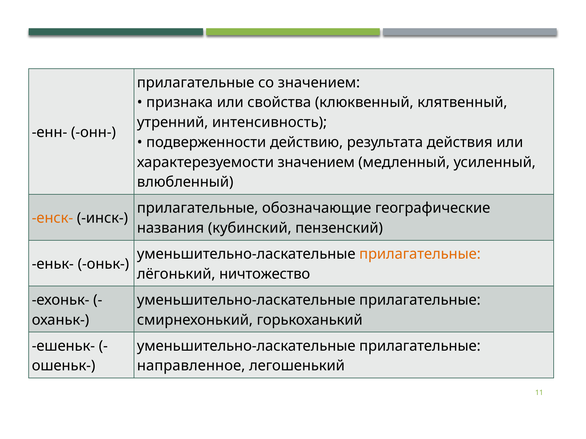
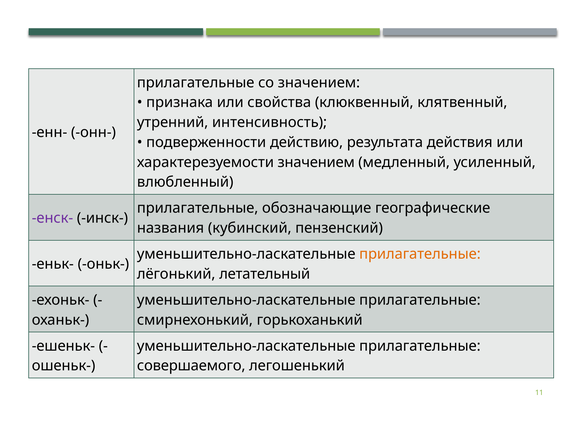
енск- colour: orange -> purple
ничтожество: ничтожество -> летательный
направленное: направленное -> совершаемого
